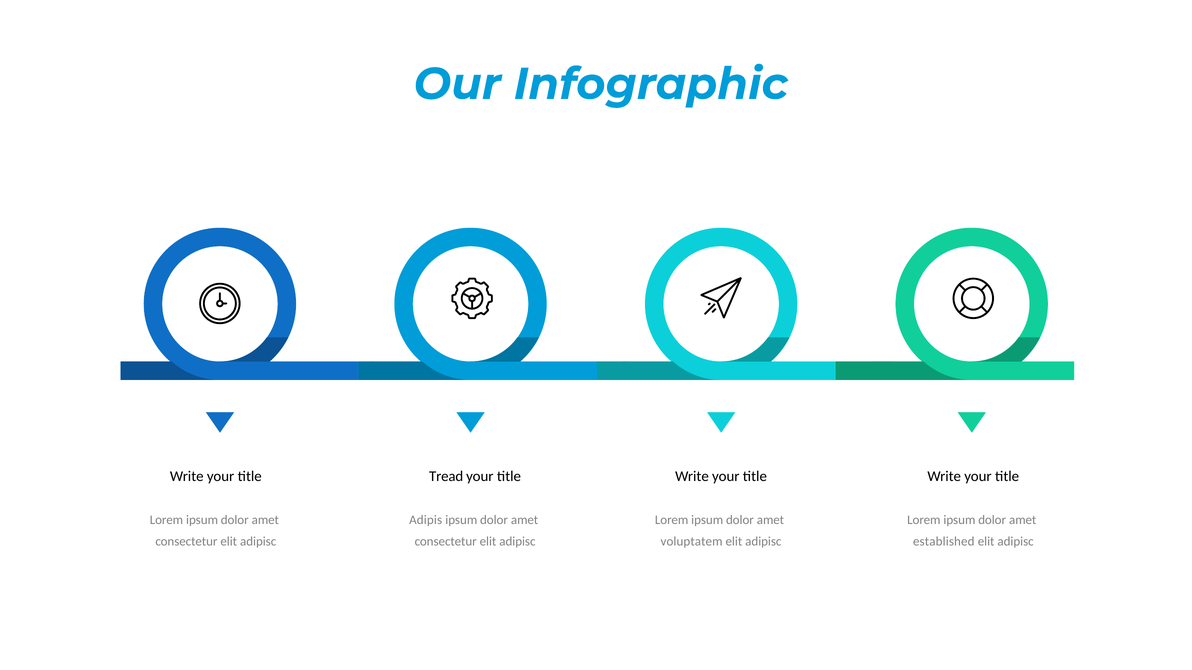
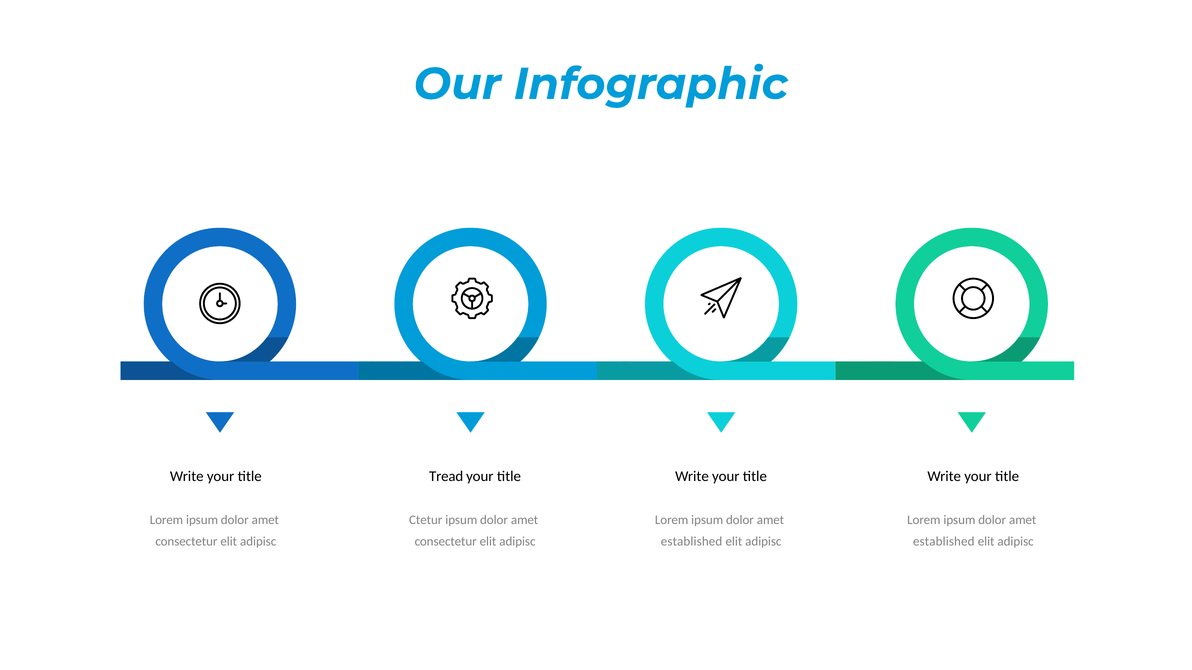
Adipis: Adipis -> Ctetur
voluptatem at (692, 542): voluptatem -> established
